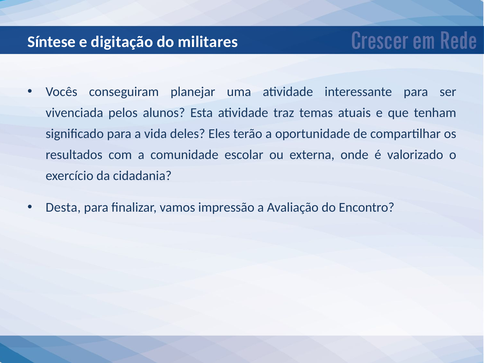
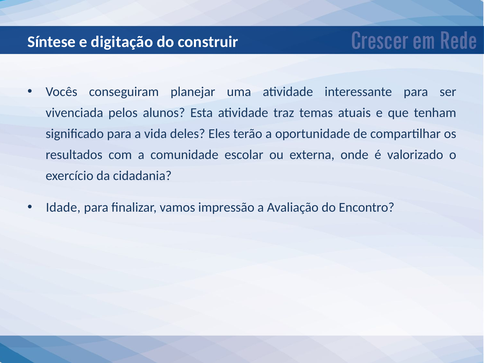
militares: militares -> construir
Desta: Desta -> Idade
